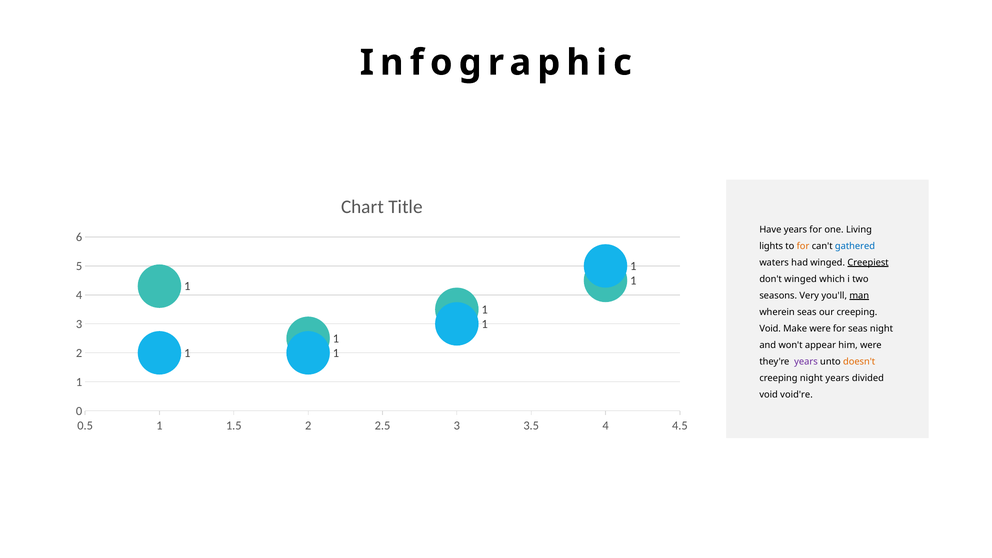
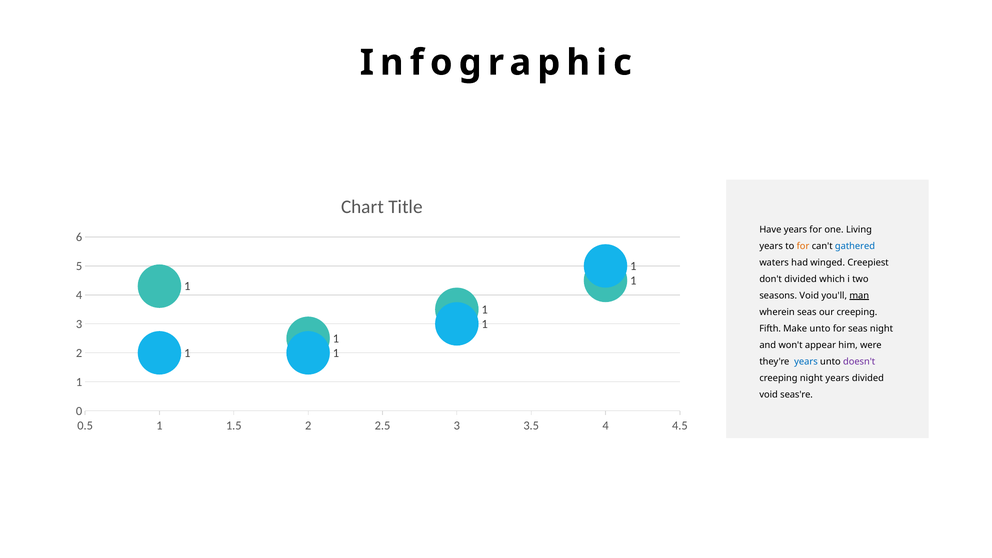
lights at (771, 246): lights -> years
Creepiest underline: present -> none
don't winged: winged -> divided
seasons Very: Very -> Void
Void at (770, 329): Void -> Fifth
Make were: were -> unto
years at (806, 362) colour: purple -> blue
doesn't colour: orange -> purple
void're: void're -> seas're
